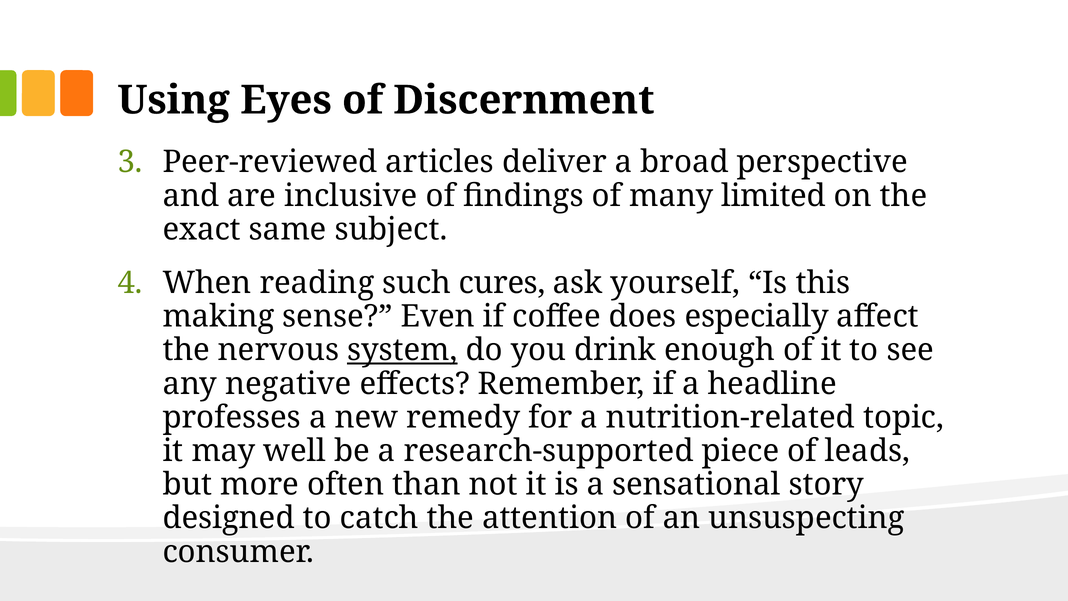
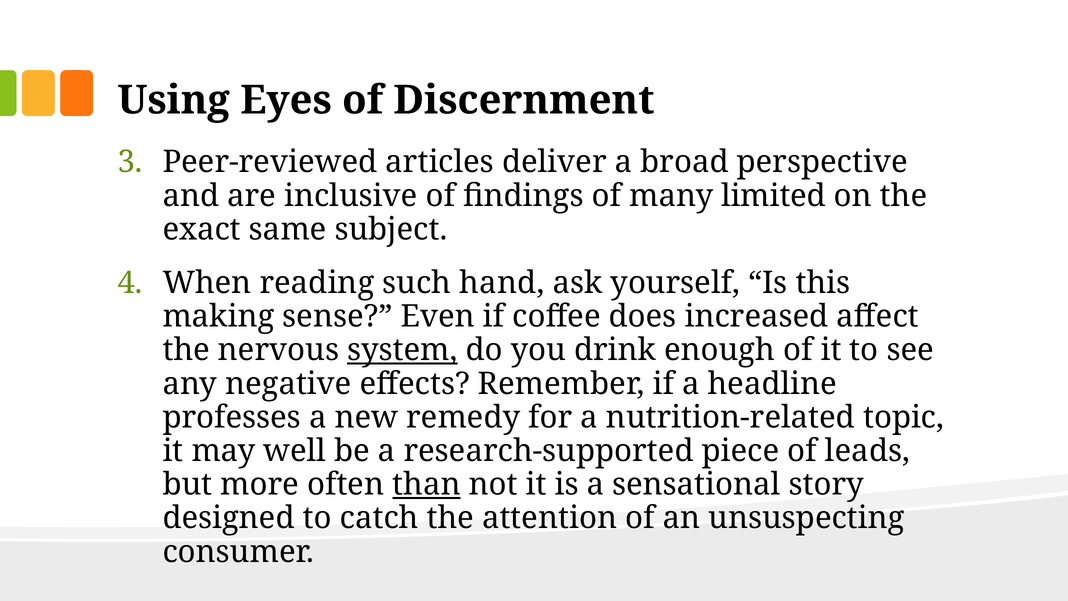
cures: cures -> hand
especially: especially -> increased
than underline: none -> present
